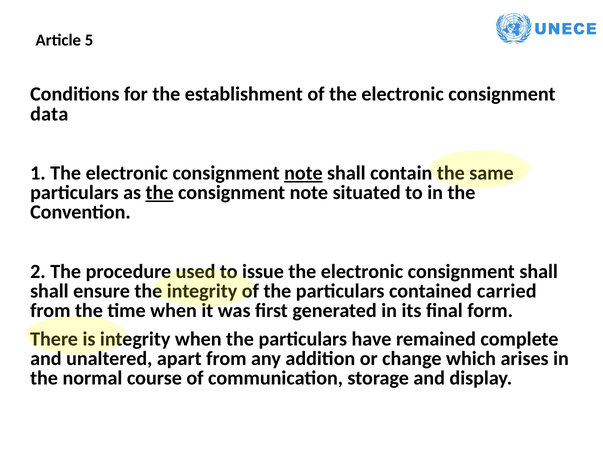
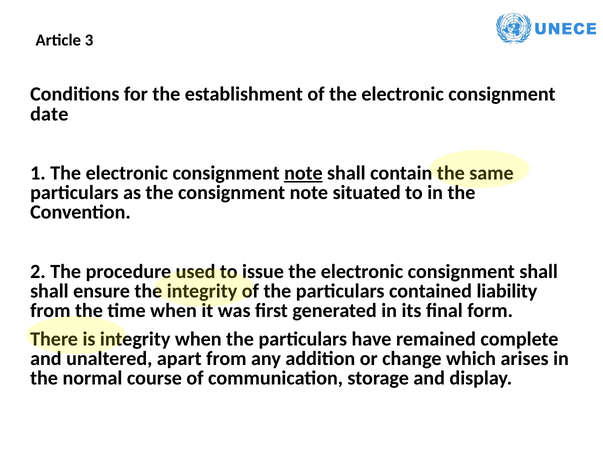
5: 5 -> 3
data: data -> date
the at (160, 193) underline: present -> none
carried: carried -> liability
